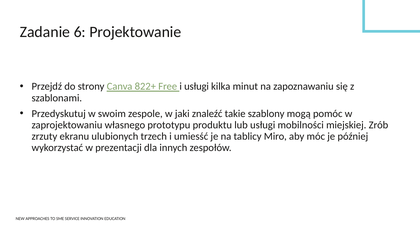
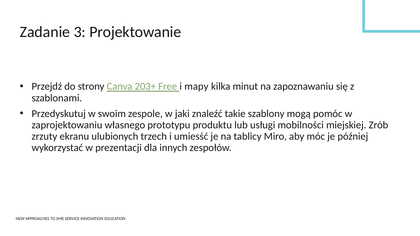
6: 6 -> 3
822+: 822+ -> 203+
i usługi: usługi -> mapy
